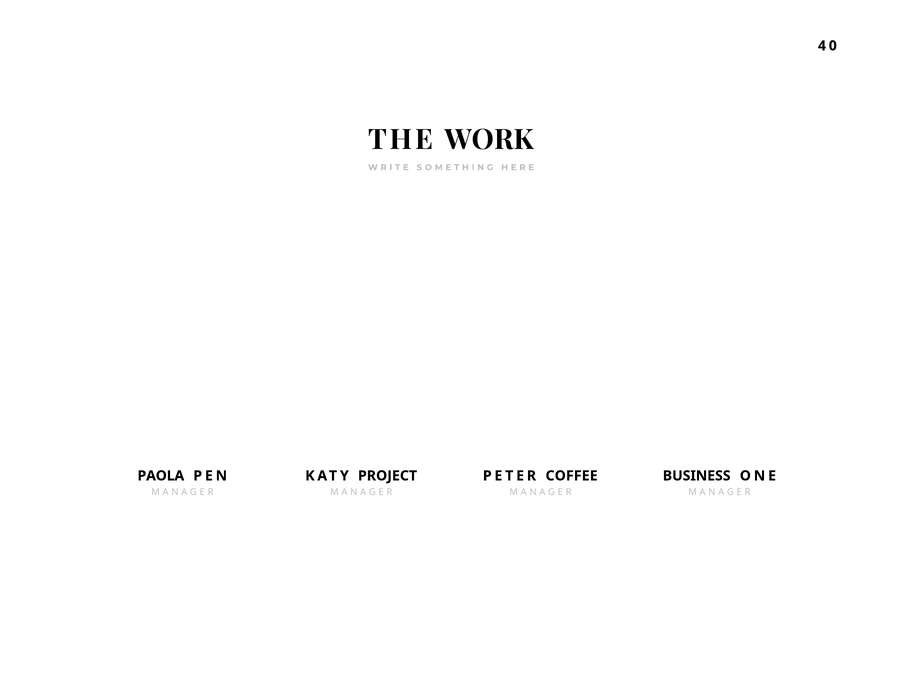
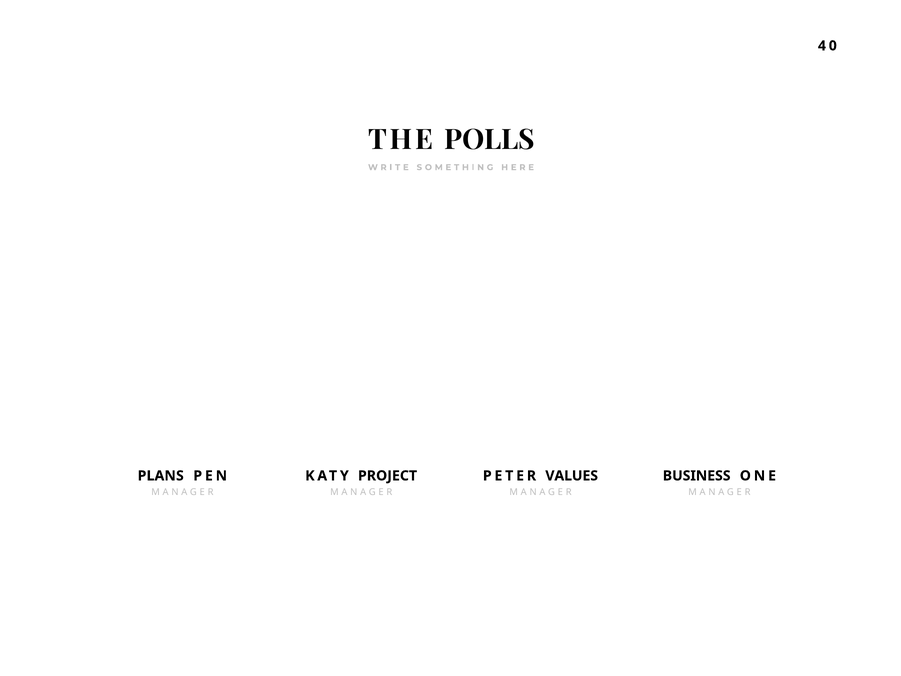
WORK: WORK -> POLLS
PAOLA: PAOLA -> PLANS
COFFEE: COFFEE -> VALUES
